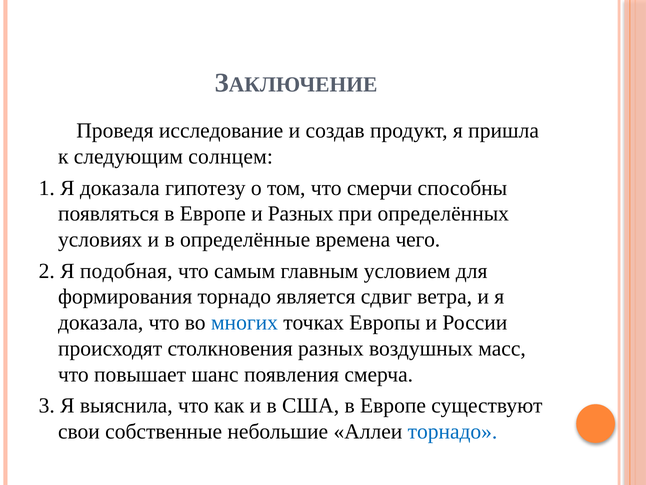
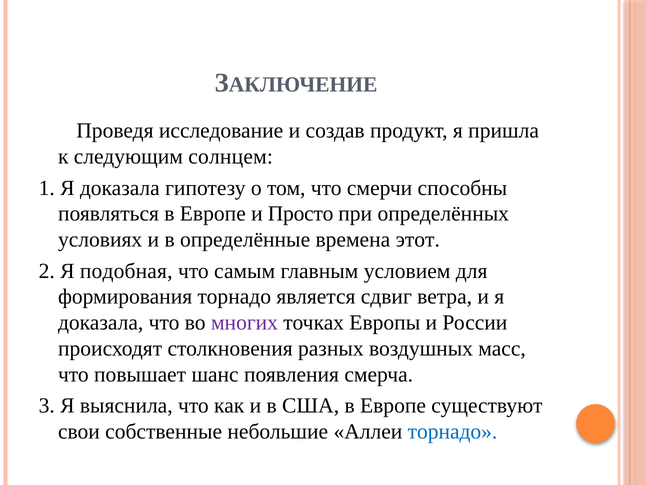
и Разных: Разных -> Просто
чего: чего -> этот
многих colour: blue -> purple
